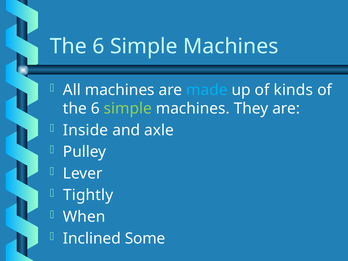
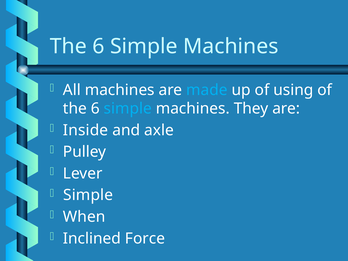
kinds: kinds -> using
simple at (128, 108) colour: light green -> light blue
Tightly at (88, 195): Tightly -> Simple
Some: Some -> Force
